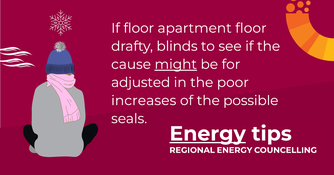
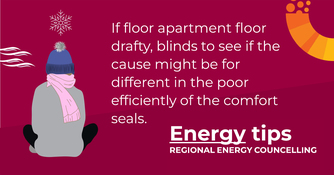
might underline: present -> none
adjusted: adjusted -> different
increases: increases -> efficiently
possible: possible -> comfort
